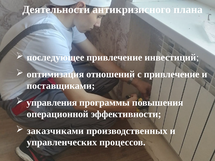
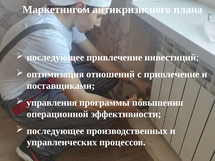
Деятельности: Деятельности -> Маркетингом
заказчиками at (55, 131): заказчиками -> последующее
